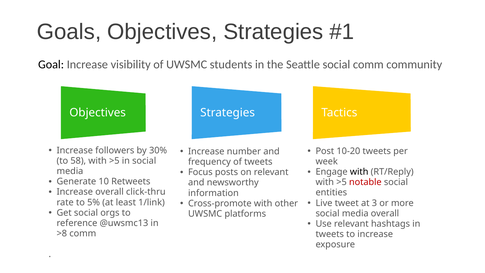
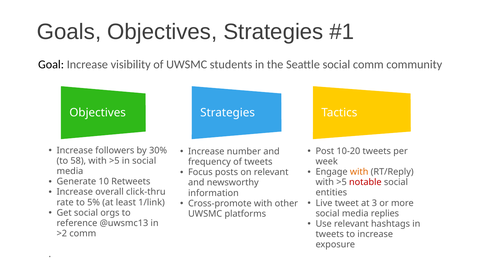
with at (359, 172) colour: black -> orange
media overall: overall -> replies
>8: >8 -> >2
